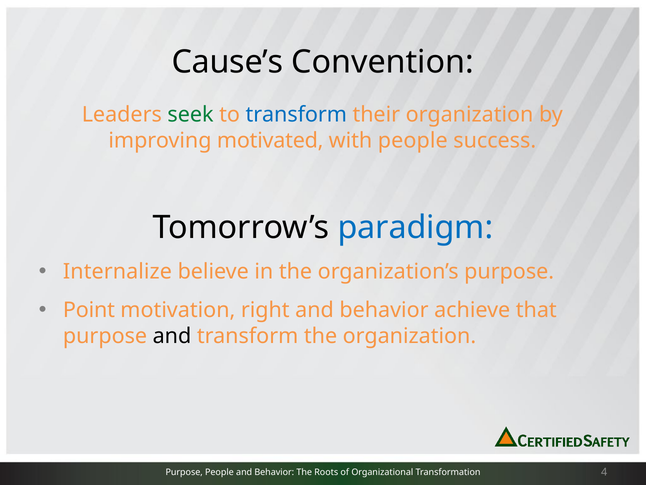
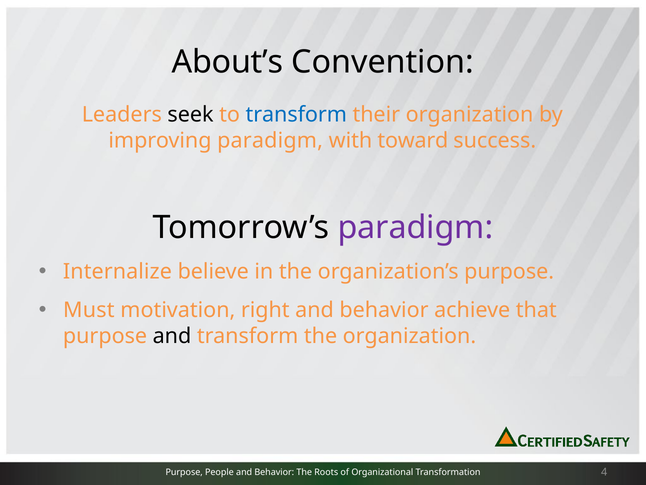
Cause’s: Cause’s -> About’s
seek colour: green -> black
improving motivated: motivated -> paradigm
with people: people -> toward
paradigm at (415, 227) colour: blue -> purple
Point: Point -> Must
